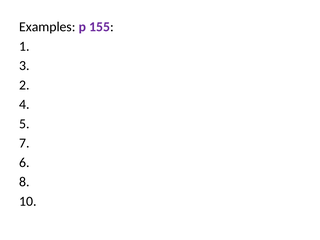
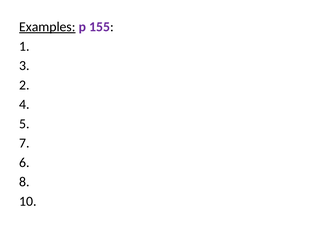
Examples underline: none -> present
